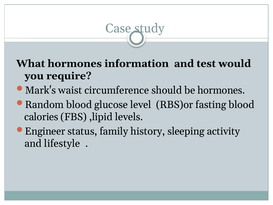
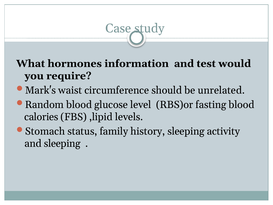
be hormones: hormones -> unrelated
Engineer: Engineer -> Stomach
and lifestyle: lifestyle -> sleeping
